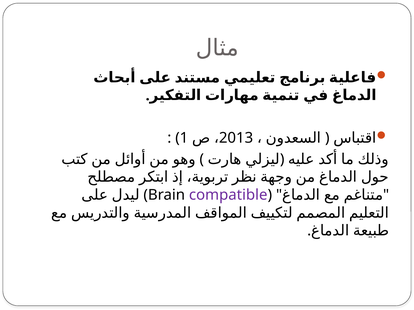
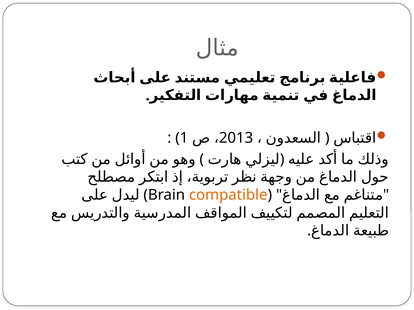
compatible colour: purple -> orange
